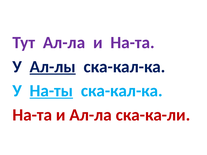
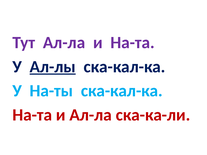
На-ты underline: present -> none
